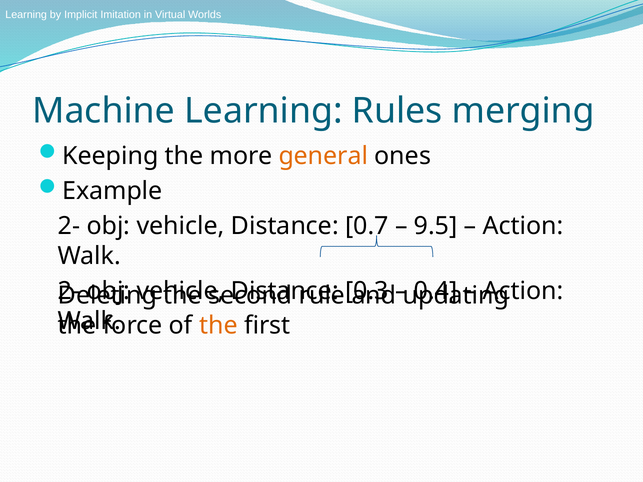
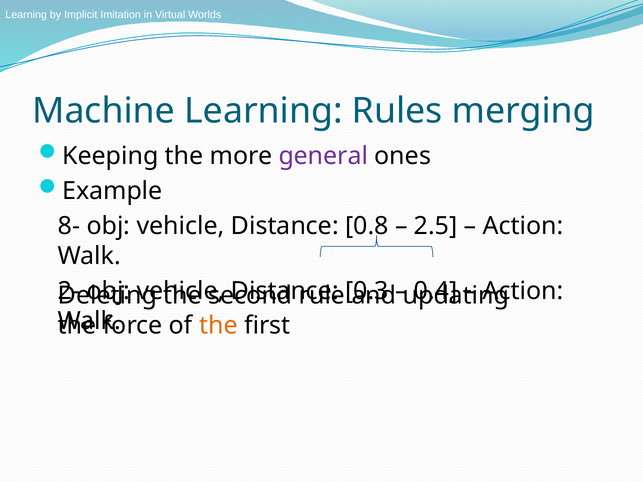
general colour: orange -> purple
2- at (69, 226): 2- -> 8-
0.7: 0.7 -> 0.8
9.5: 9.5 -> 2.5
